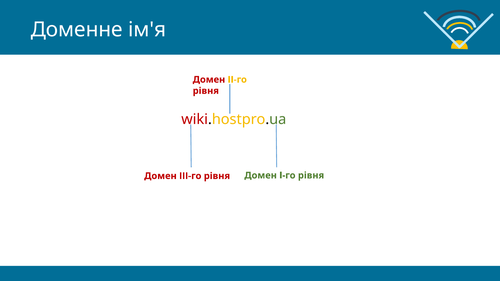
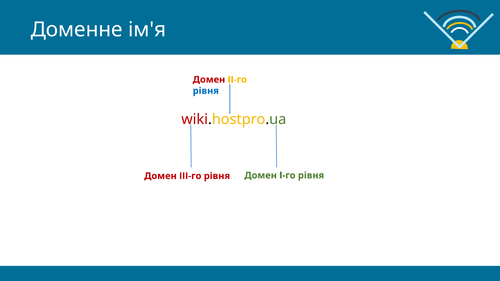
рівня at (206, 91) colour: red -> blue
